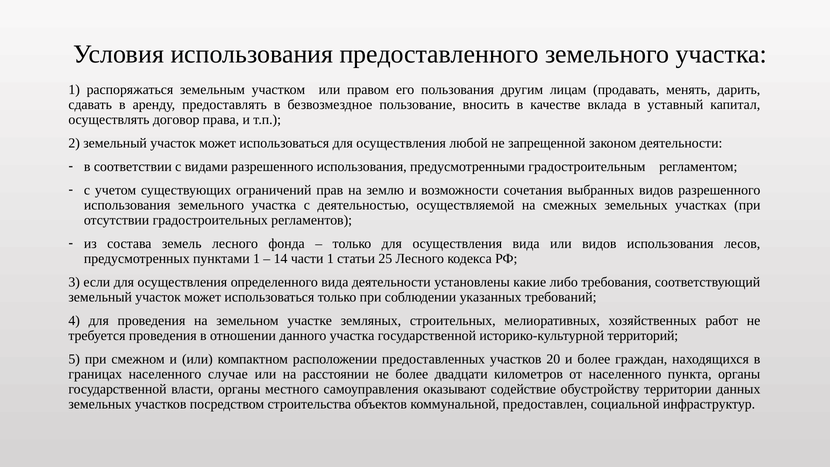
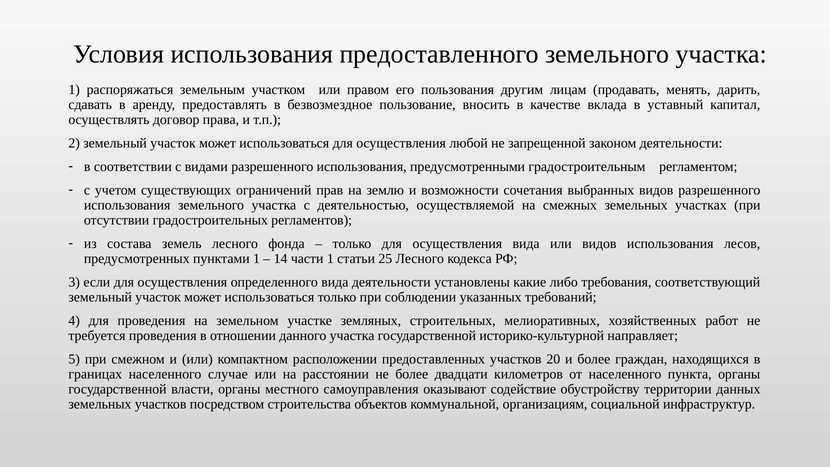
территорий: территорий -> направляет
предоставлен: предоставлен -> организациям
